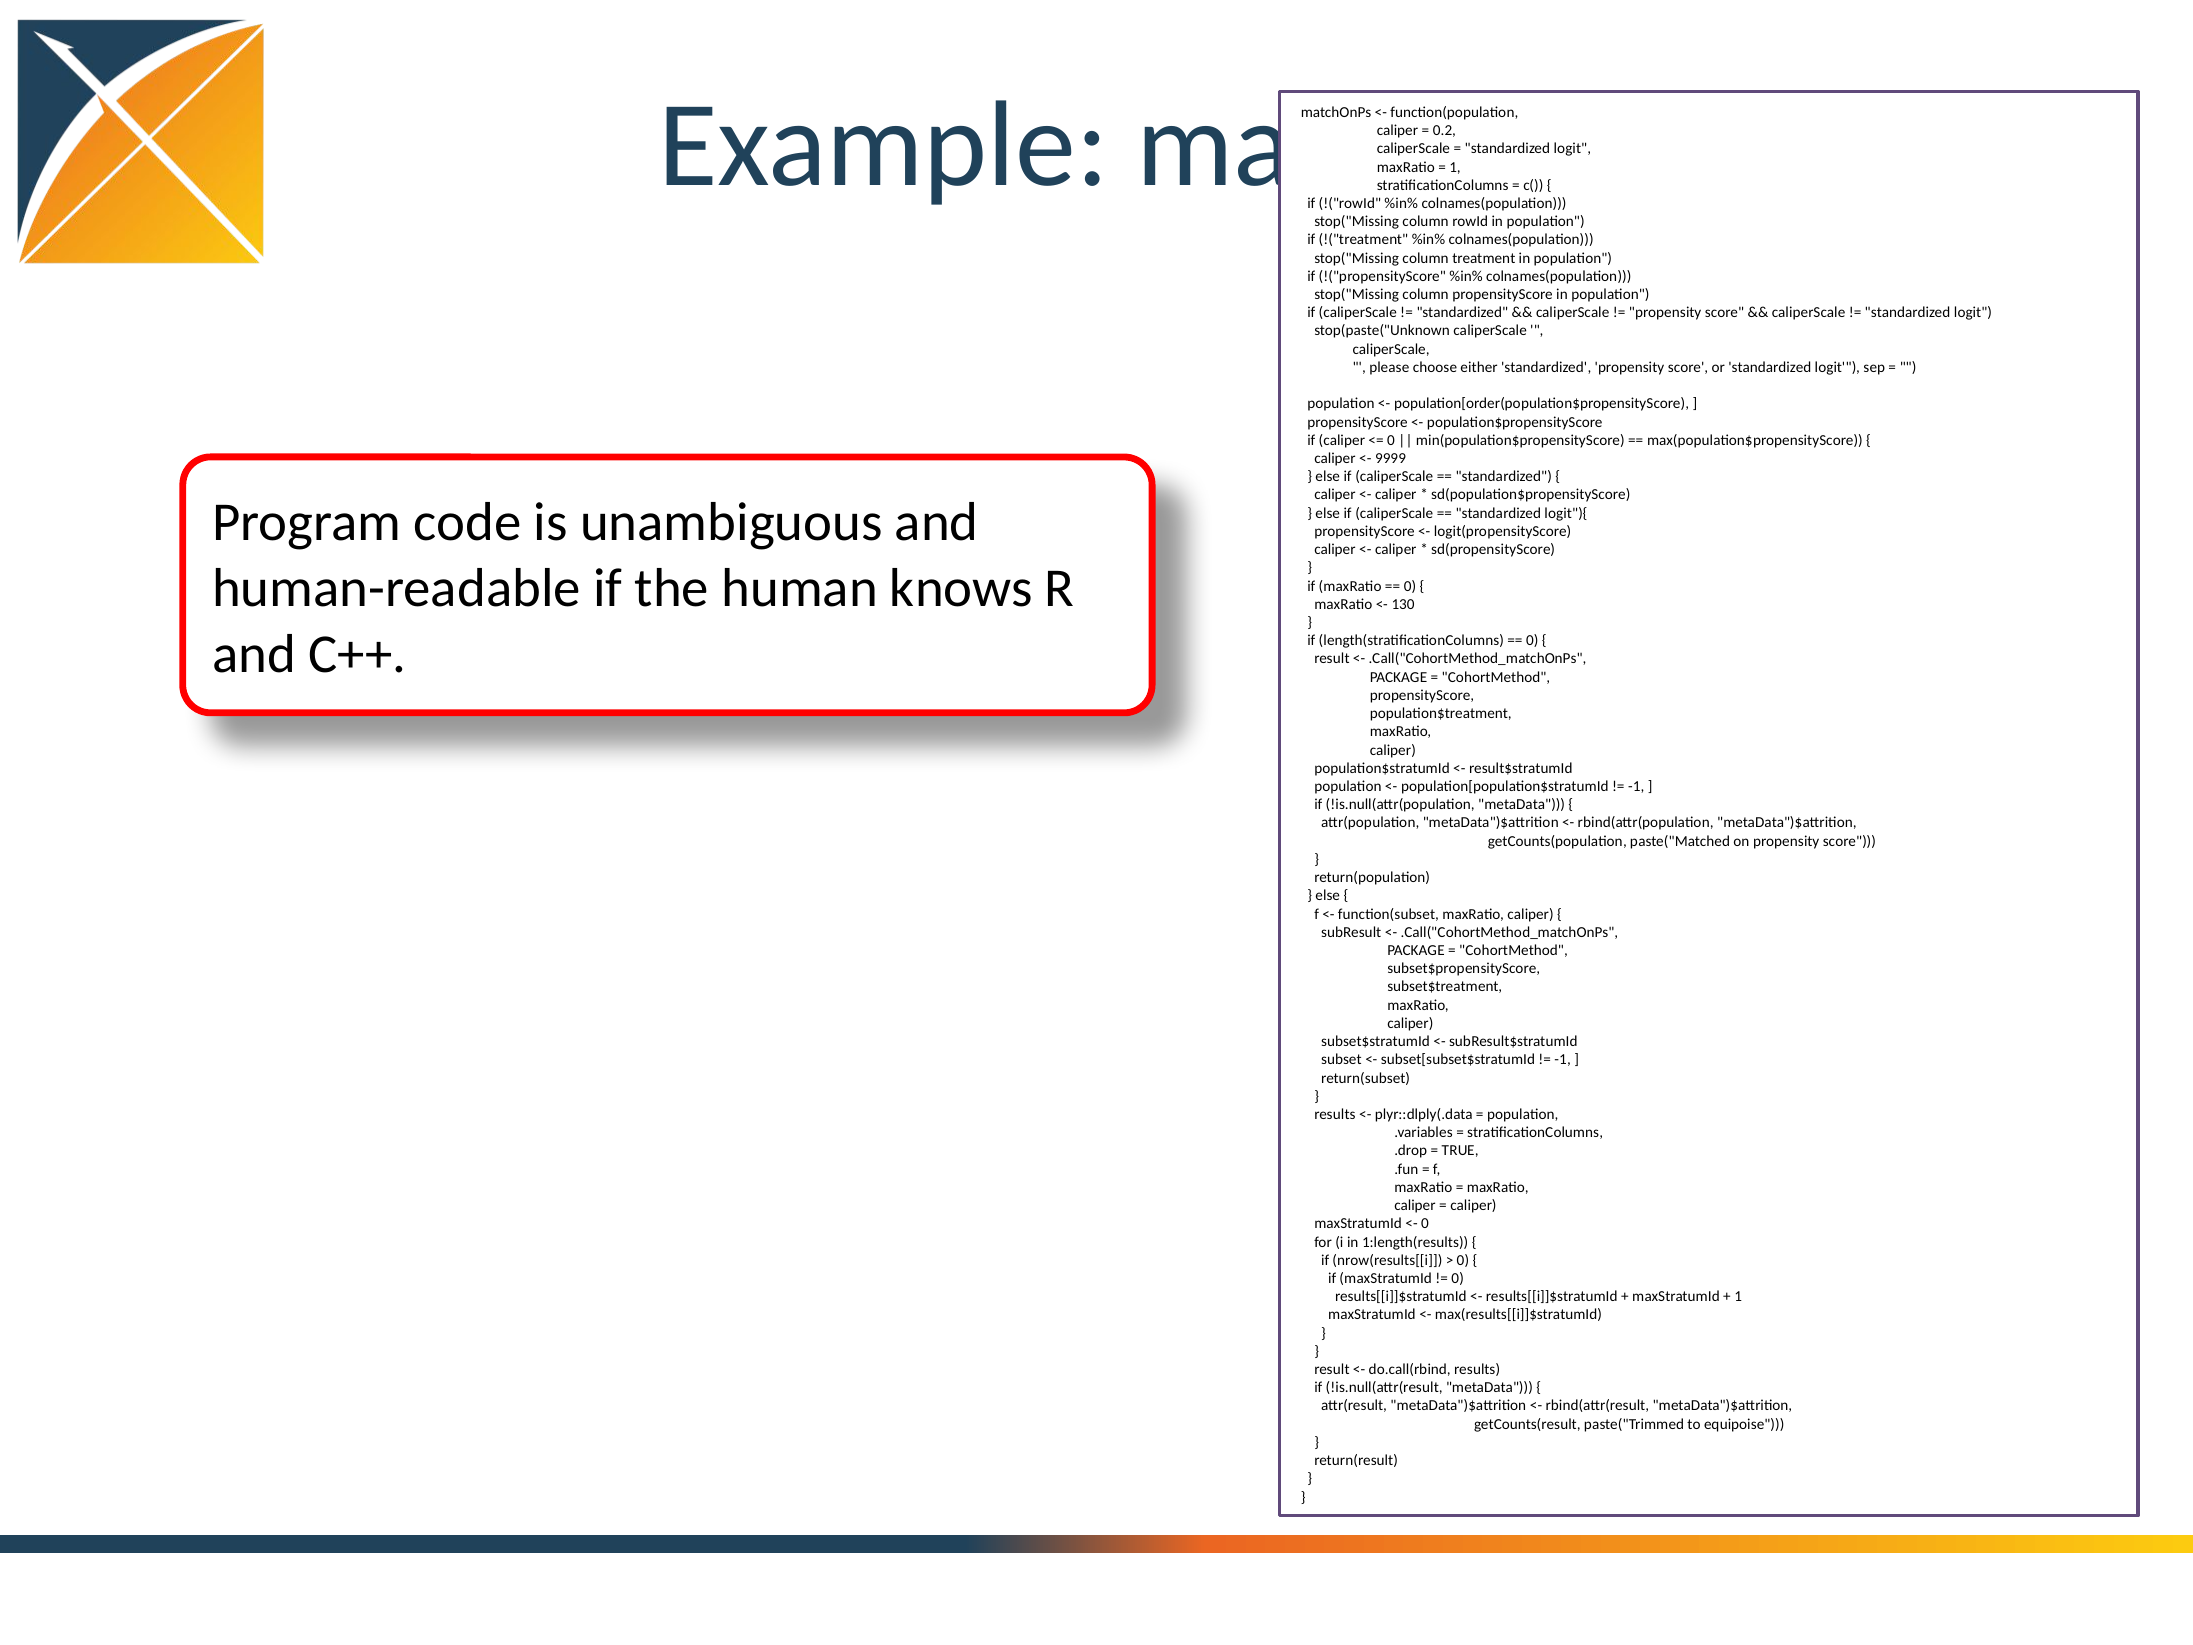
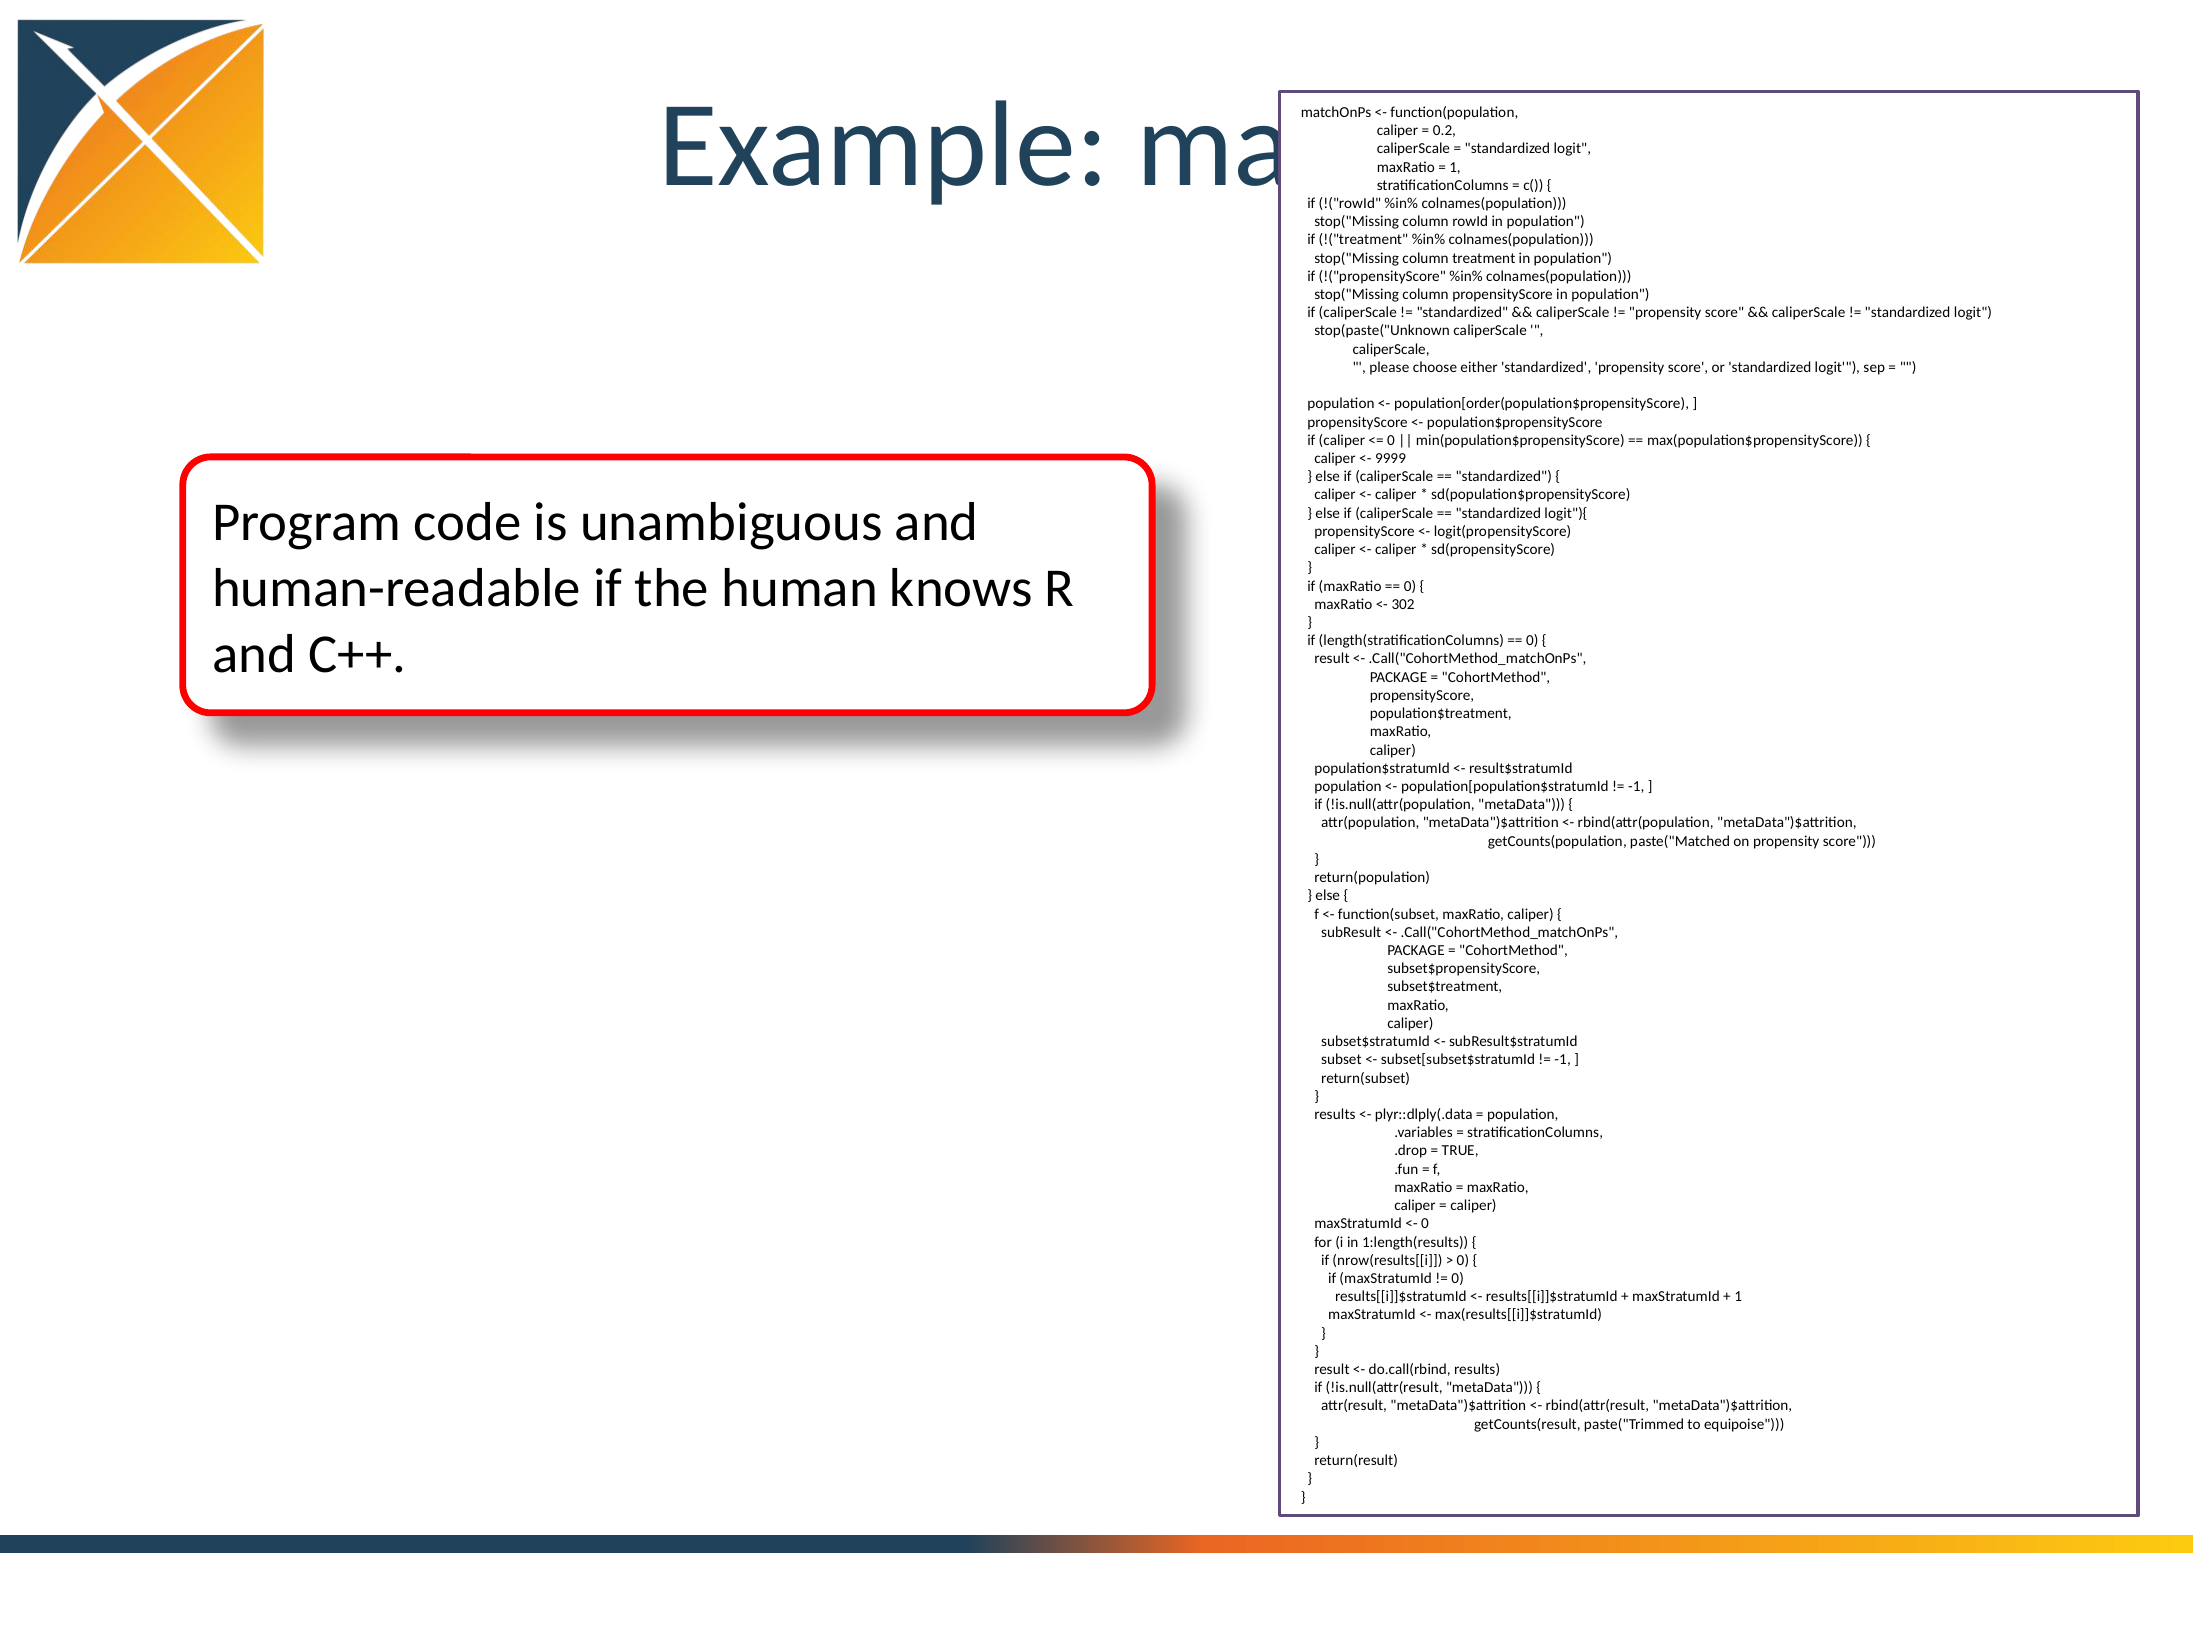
130: 130 -> 302
